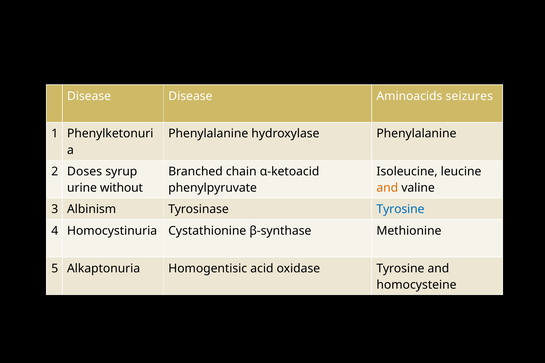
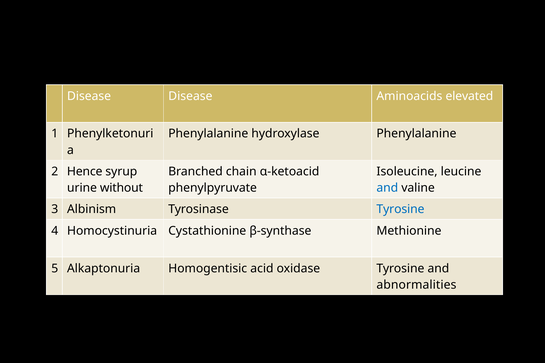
seizures: seizures -> elevated
Doses: Doses -> Hence
and at (387, 188) colour: orange -> blue
homocysteine: homocysteine -> abnormalities
